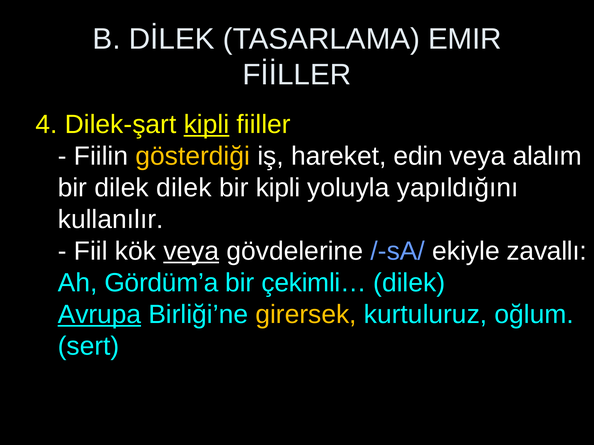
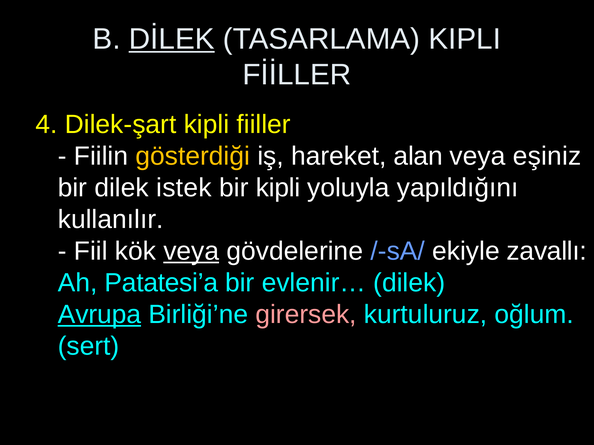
DİLEK underline: none -> present
TASARLAMA EMIR: EMIR -> KIPLI
kipli at (206, 125) underline: present -> none
edin: edin -> alan
alalım: alalım -> eşiniz
dilek dilek: dilek -> istek
Gördüm’a: Gördüm’a -> Patatesi’a
çekimli…: çekimli… -> evlenir…
girersek colour: yellow -> pink
